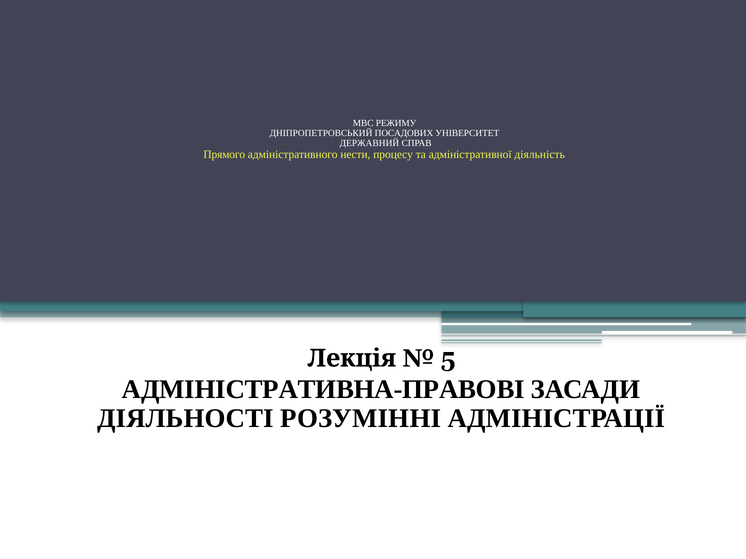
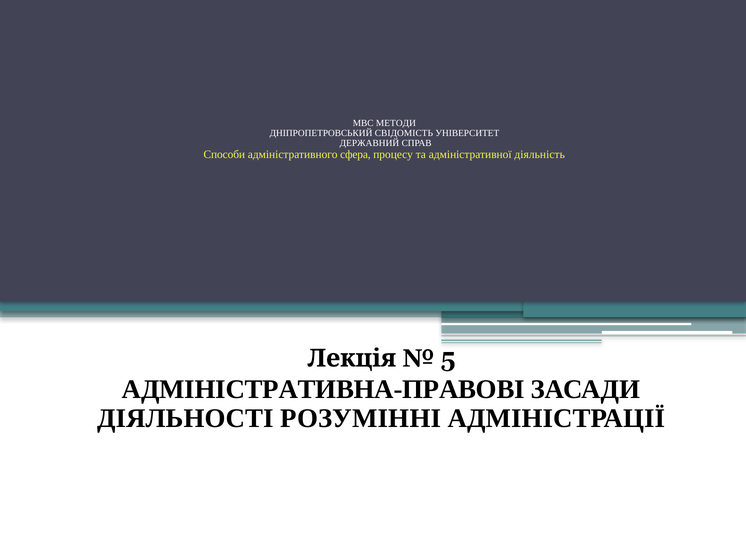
РЕЖИМУ: РЕЖИМУ -> МЕТОДИ
ПОСАДОВИХ: ПОСАДОВИХ -> СВІДОМІСТЬ
Прямого: Прямого -> Способи
нести: нести -> сфера
